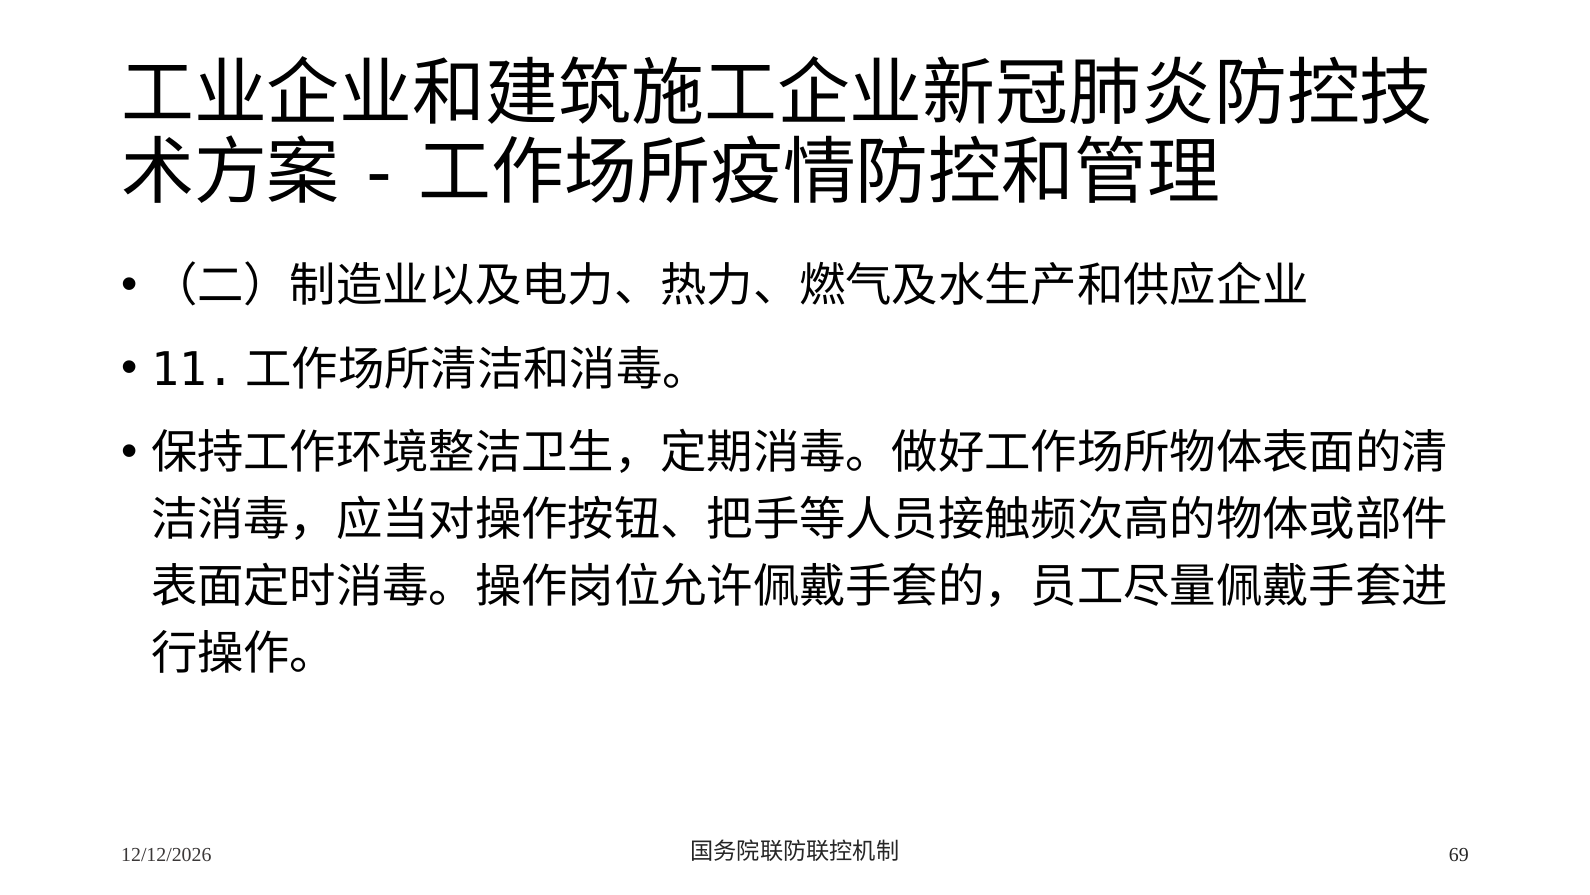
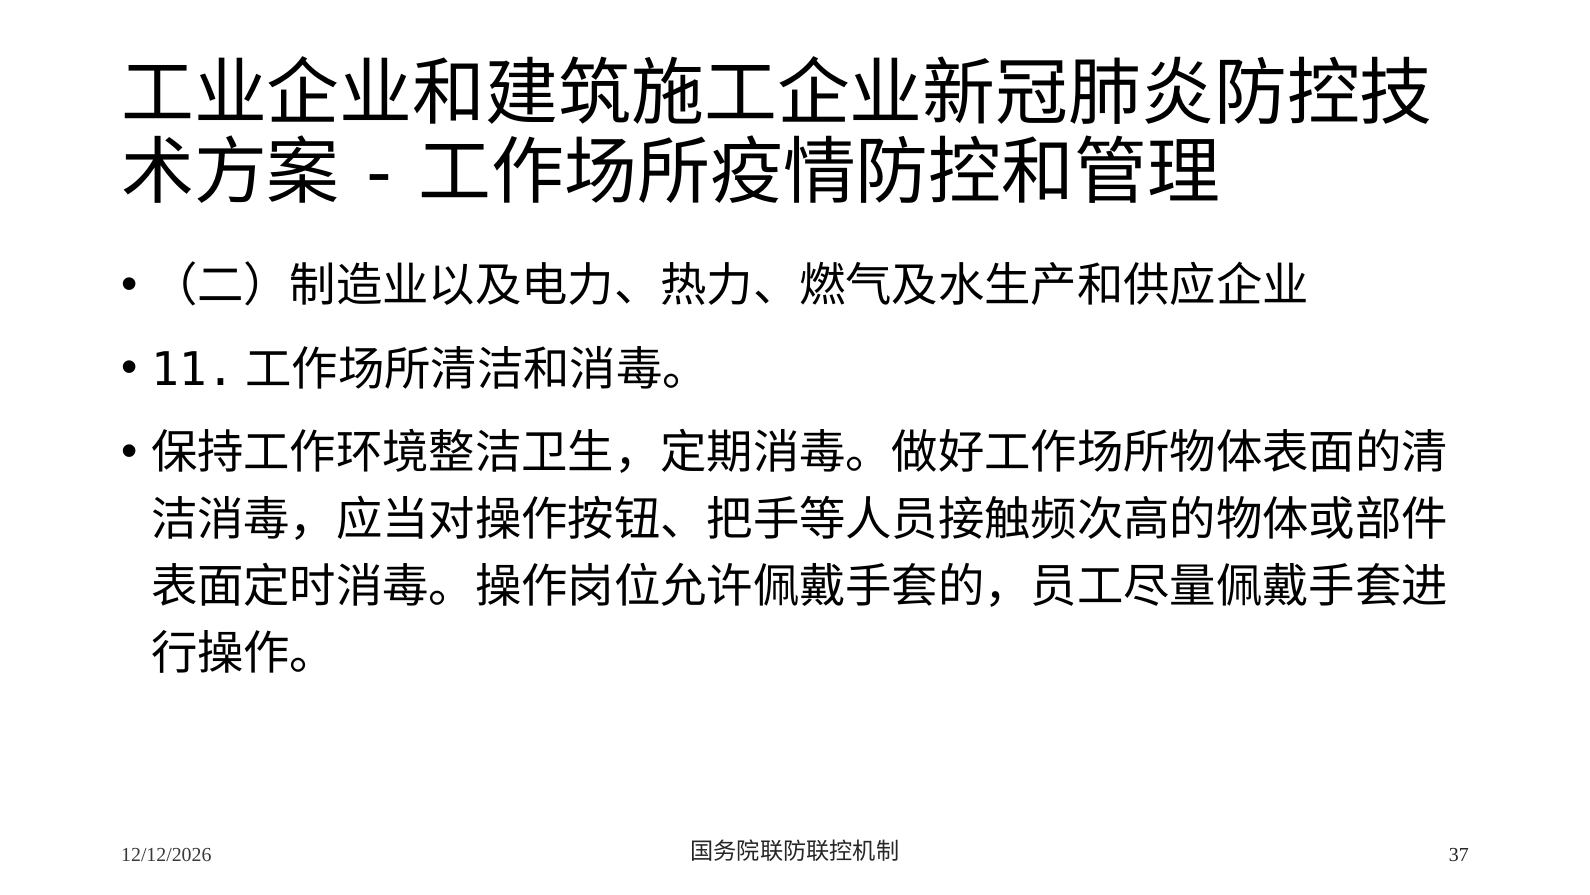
69: 69 -> 37
